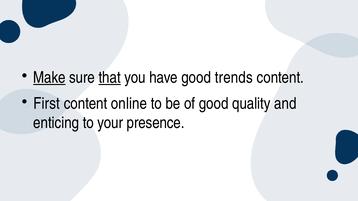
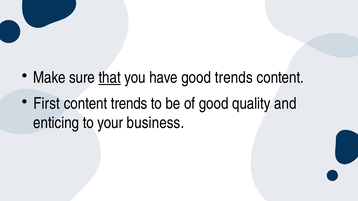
Make underline: present -> none
content online: online -> trends
presence: presence -> business
